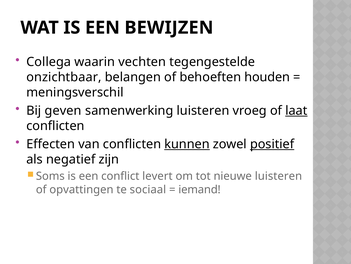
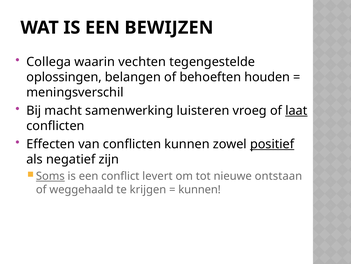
onzichtbaar: onzichtbaar -> oplossingen
geven: geven -> macht
kunnen at (187, 144) underline: present -> none
Soms underline: none -> present
nieuwe luisteren: luisteren -> ontstaan
opvattingen: opvattingen -> weggehaald
sociaal: sociaal -> krijgen
iemand at (200, 189): iemand -> kunnen
